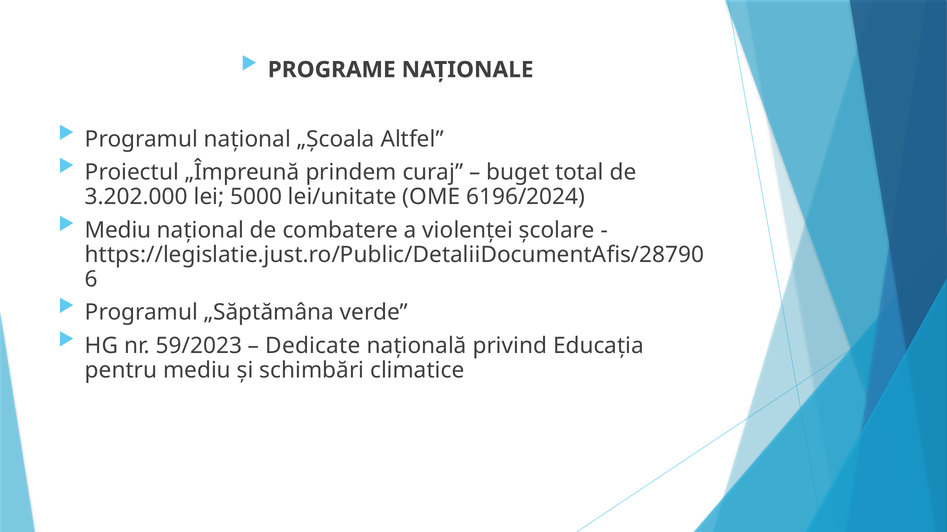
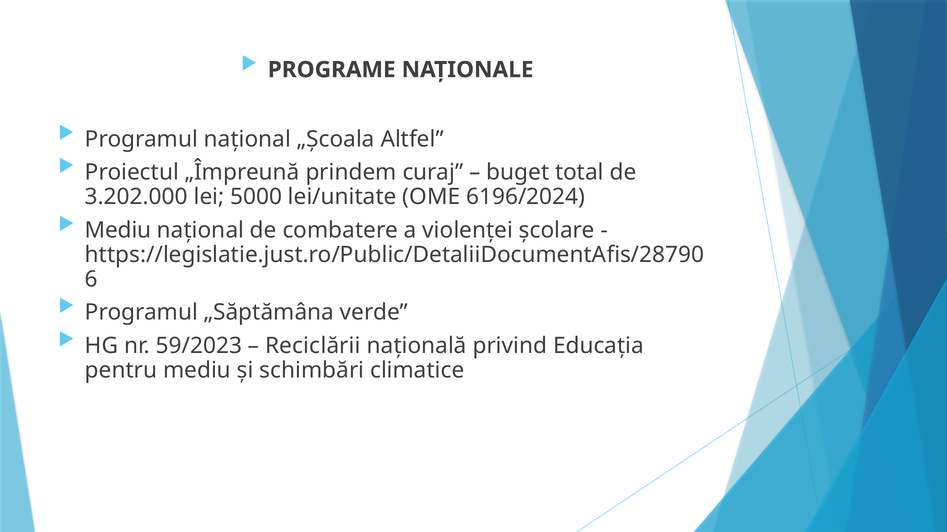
Dedicate: Dedicate -> Reciclării
